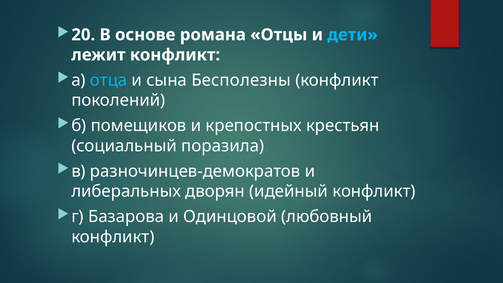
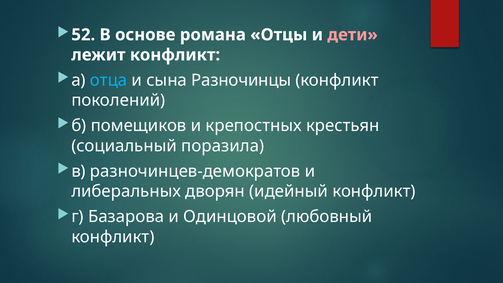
20: 20 -> 52
дети colour: light blue -> pink
Бесполезны: Бесполезны -> Разночинцы
